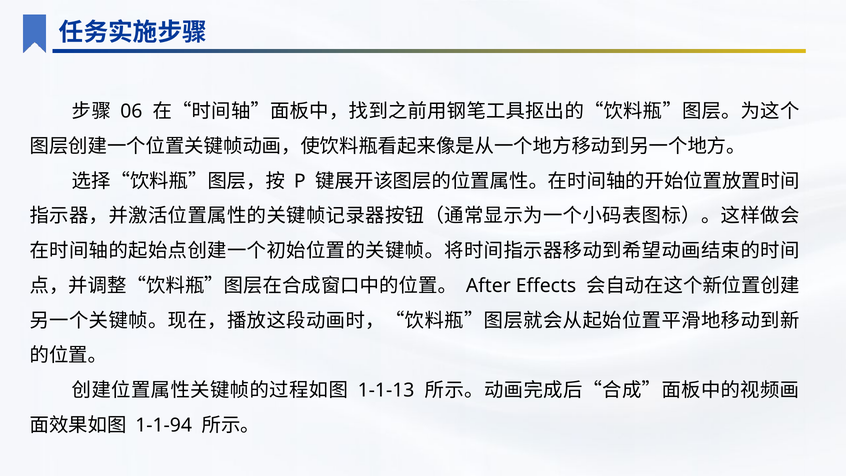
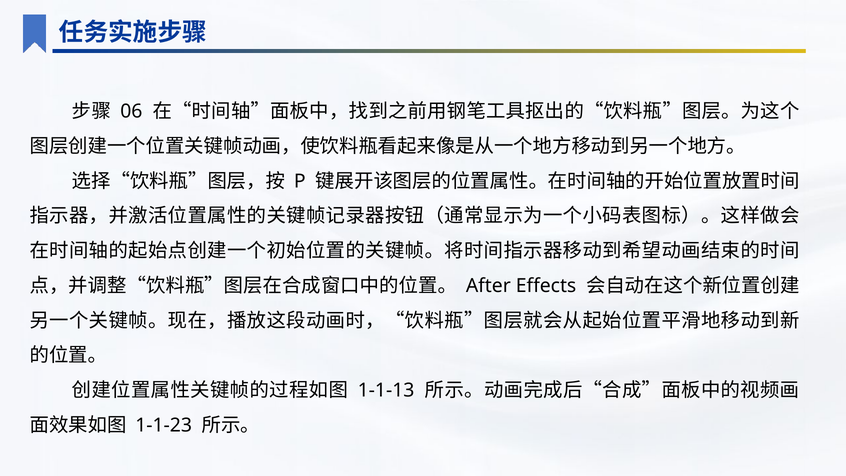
1-1-94: 1-1-94 -> 1-1-23
